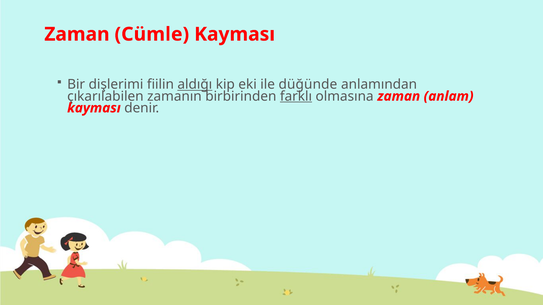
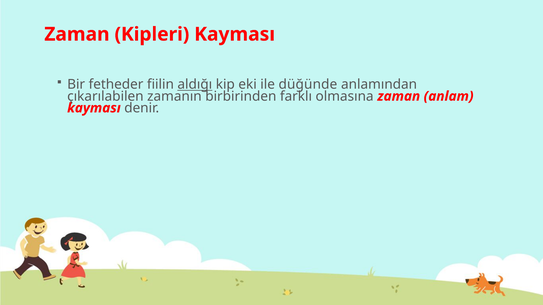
Cümle: Cümle -> Kipleri
dişlerimi: dişlerimi -> fetheder
farklı underline: present -> none
